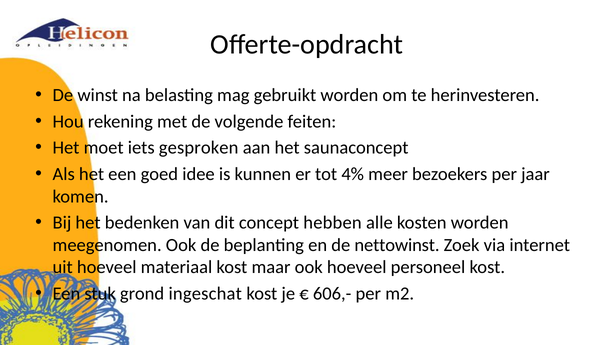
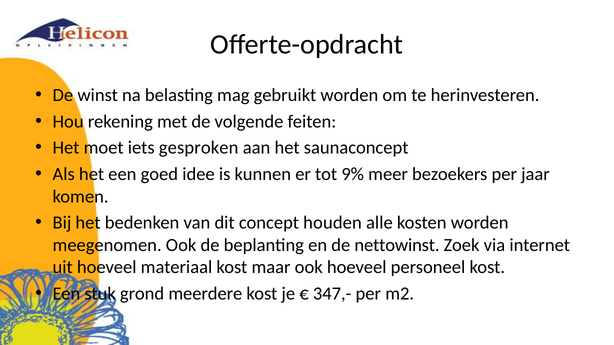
4%: 4% -> 9%
hebben: hebben -> houden
ingeschat: ingeschat -> meerdere
606,-: 606,- -> 347,-
